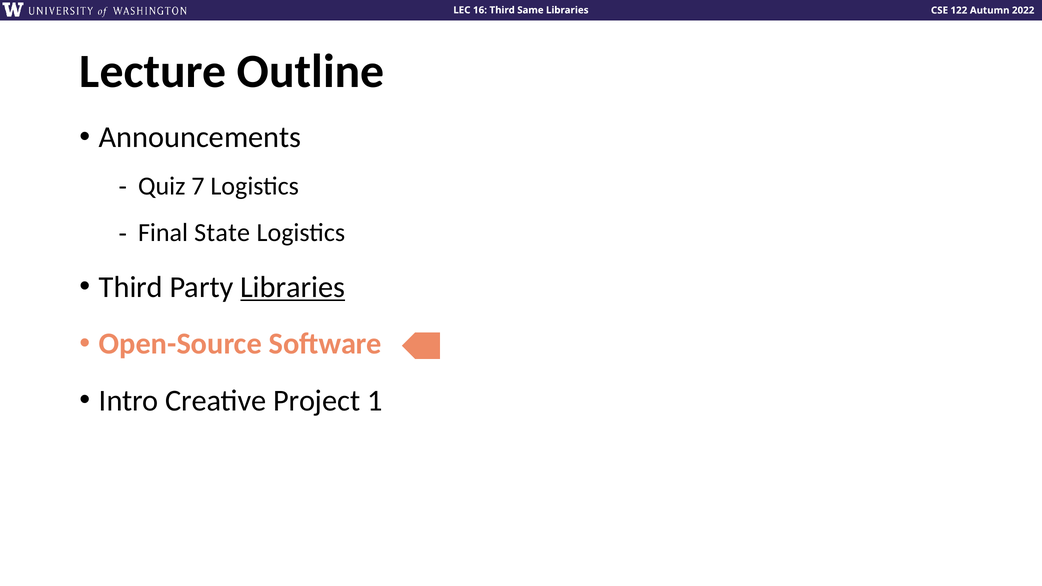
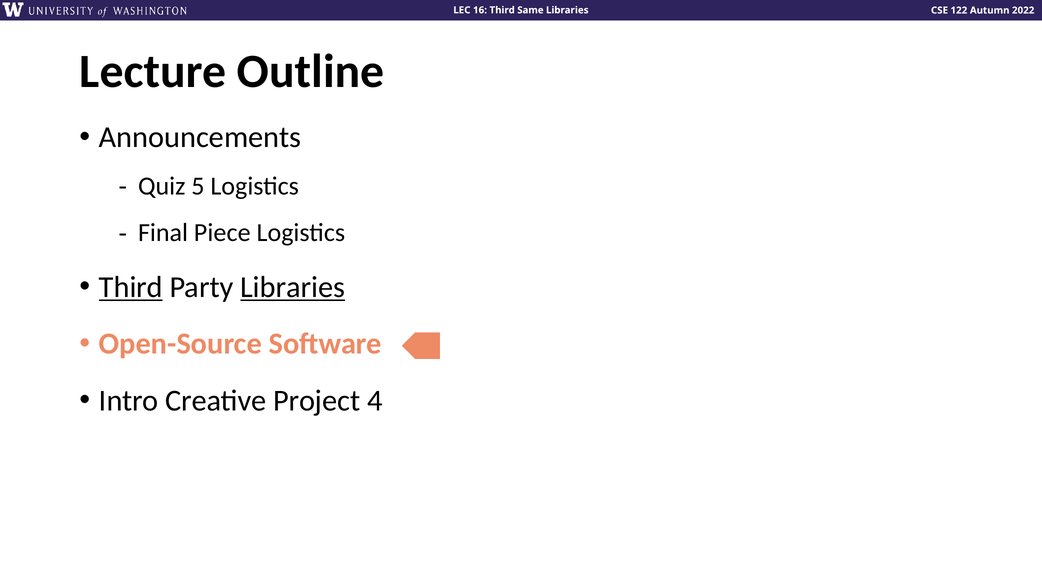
7: 7 -> 5
State: State -> Piece
Third at (131, 287) underline: none -> present
1: 1 -> 4
